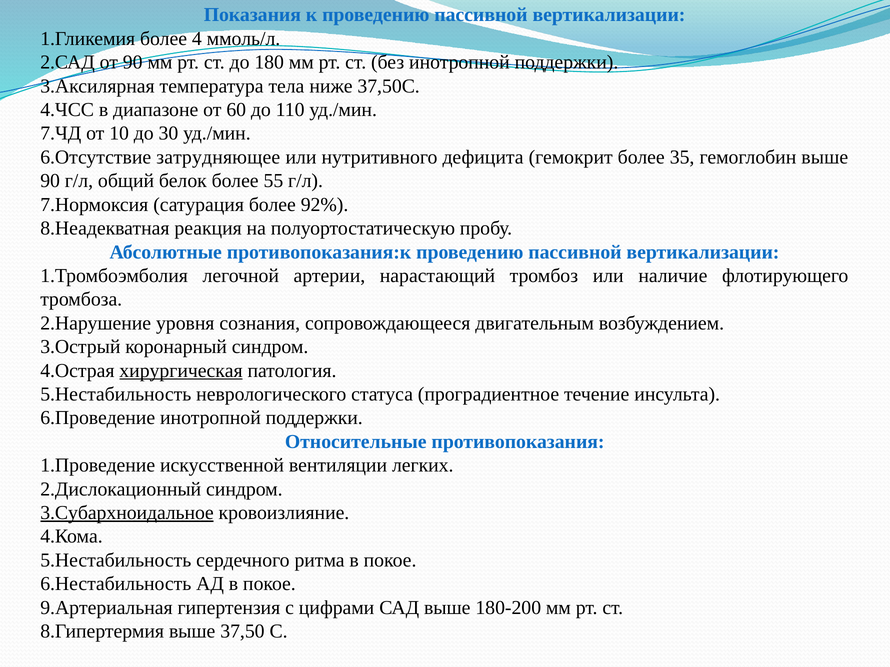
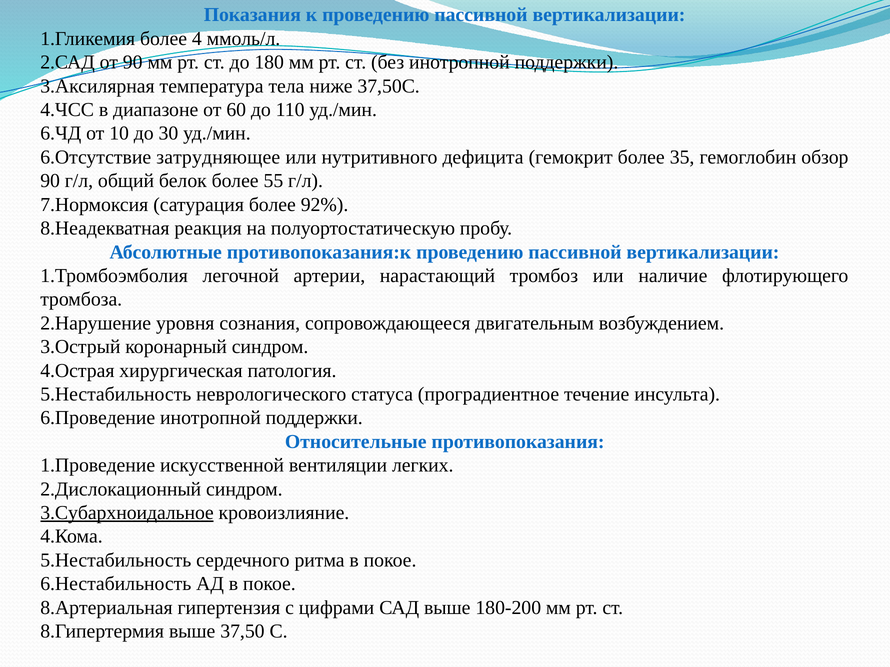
7.ЧД: 7.ЧД -> 6.ЧД
гемоглобин выше: выше -> обзор
хирургическая underline: present -> none
9.Артериальная: 9.Артериальная -> 8.Артериальная
